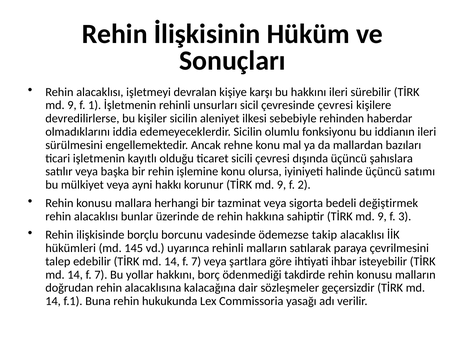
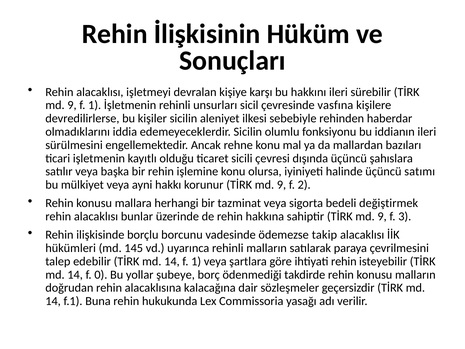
çevresinde çevresi: çevresi -> vasfına
7 at (196, 261): 7 -> 1
ihtiyati ihbar: ihbar -> rehin
7 at (101, 274): 7 -> 0
yollar hakkını: hakkını -> şubeye
